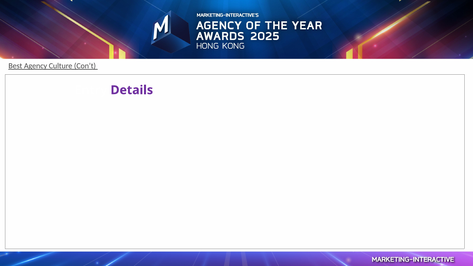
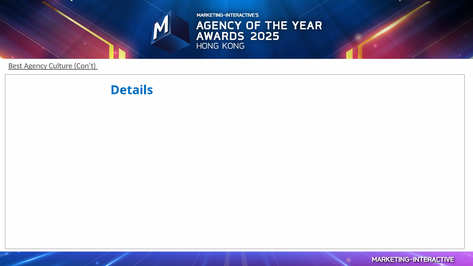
Details colour: purple -> blue
